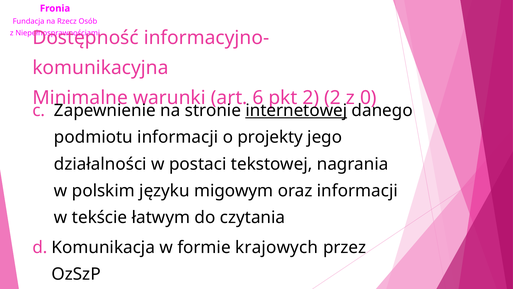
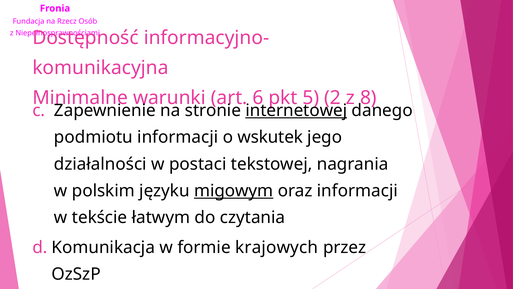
pkt 2: 2 -> 5
0: 0 -> 8
projekty: projekty -> wskutek
migowym underline: none -> present
